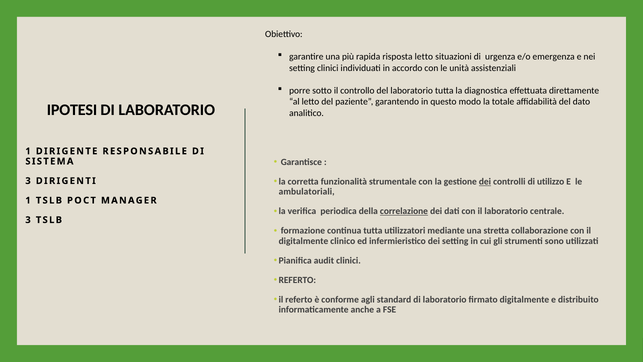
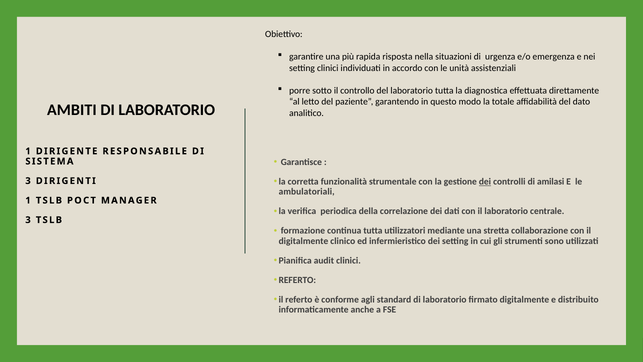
risposta letto: letto -> nella
IPOTESI: IPOTESI -> AMBITI
utilizzo: utilizzo -> amilasi
correlazione underline: present -> none
